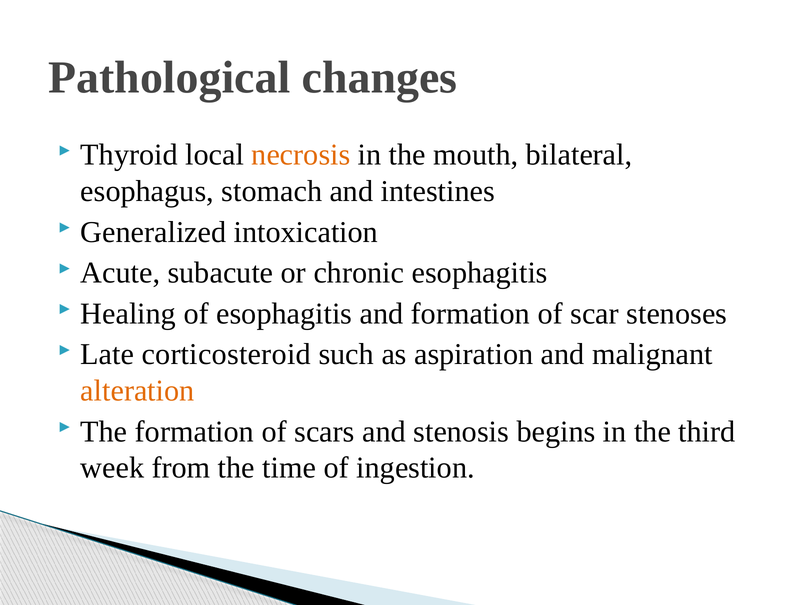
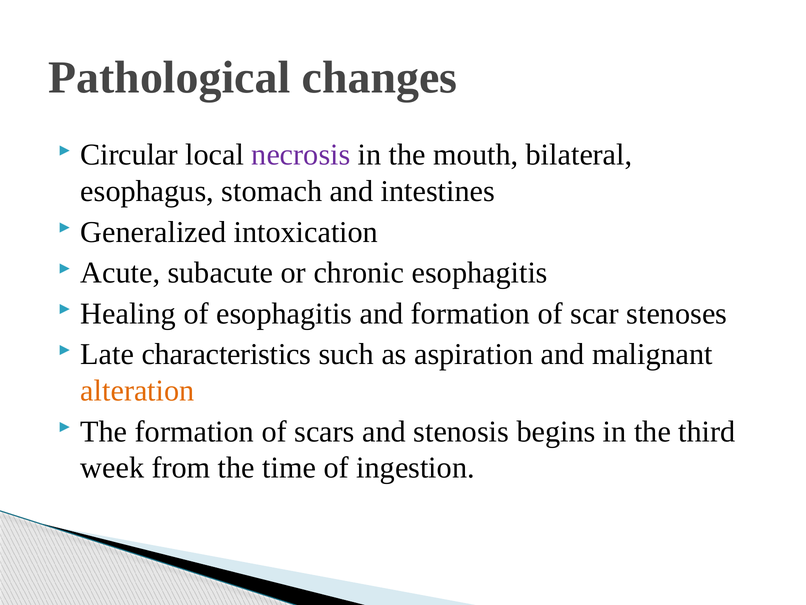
Thyroid: Thyroid -> Circular
necrosis colour: orange -> purple
corticosteroid: corticosteroid -> characteristics
